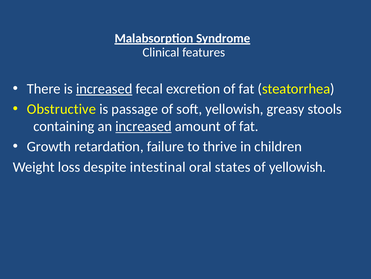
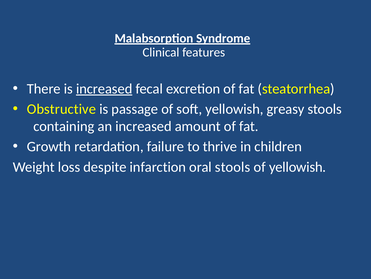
increased at (144, 126) underline: present -> none
intestinal: intestinal -> infarction
oral states: states -> stools
